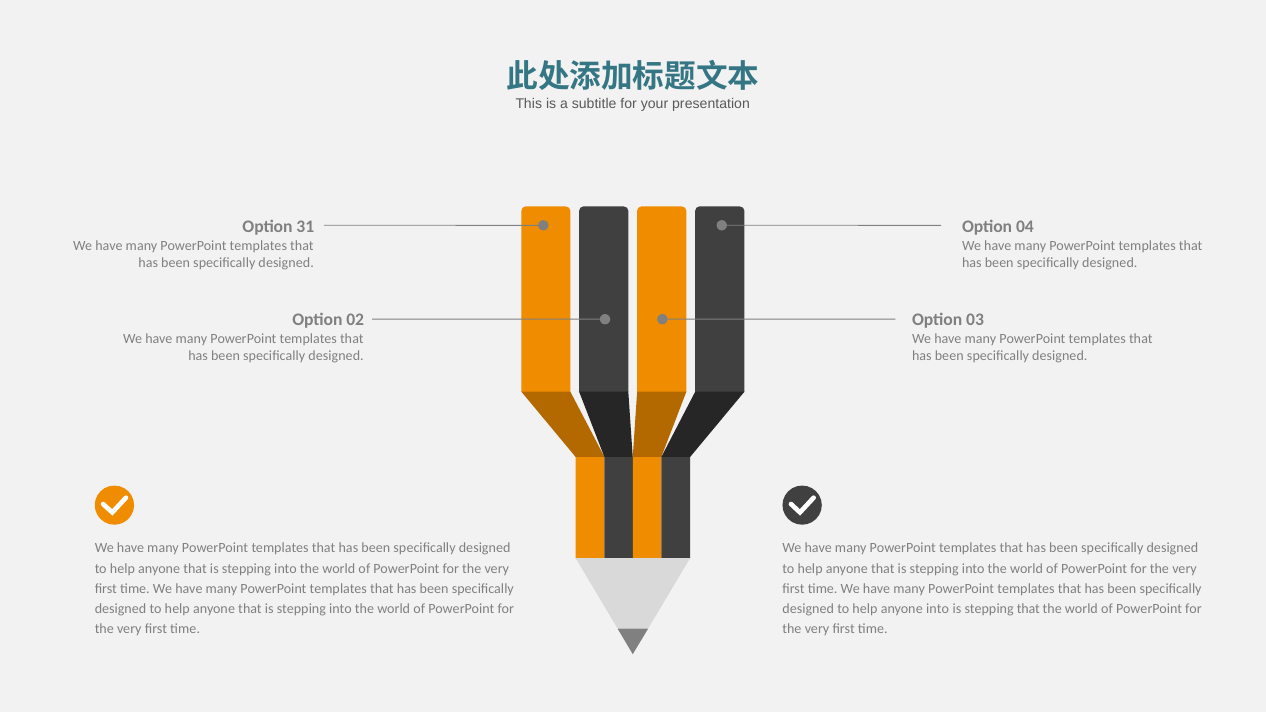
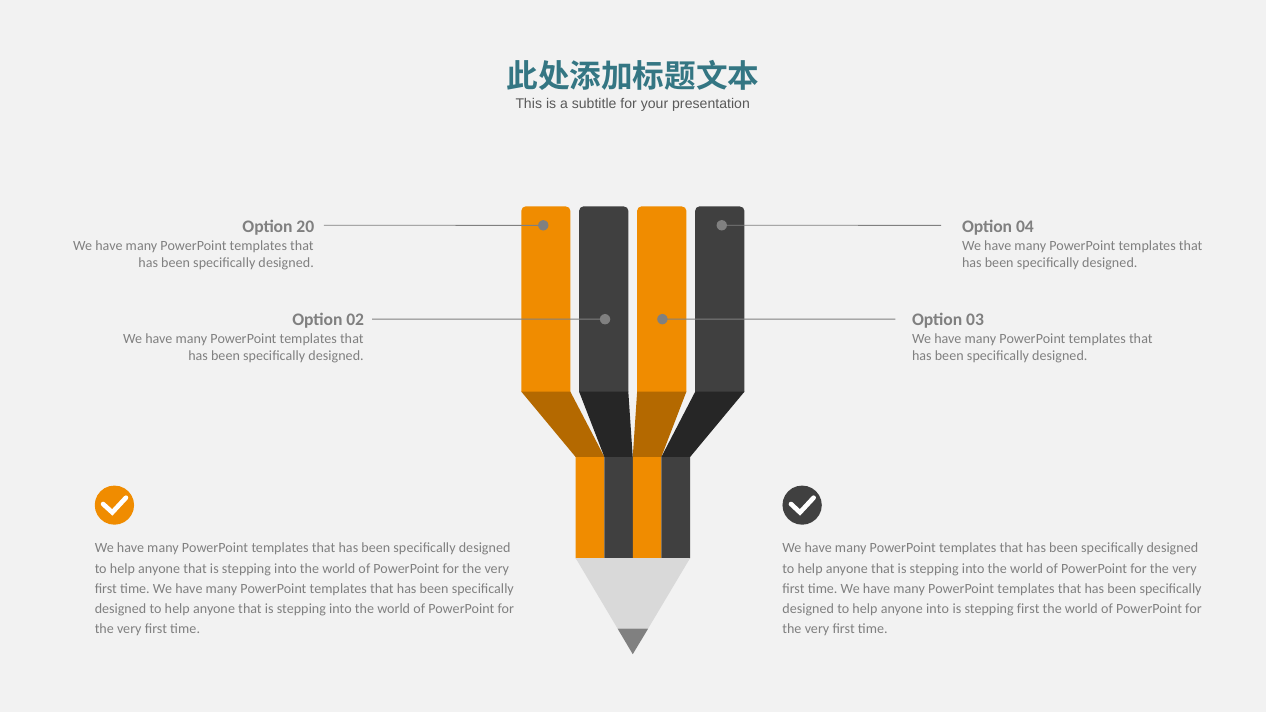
31: 31 -> 20
stepping that: that -> first
